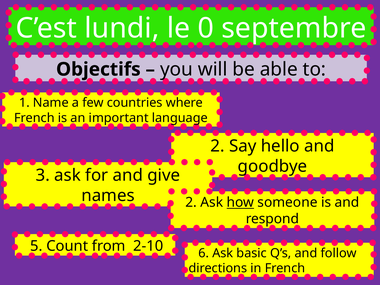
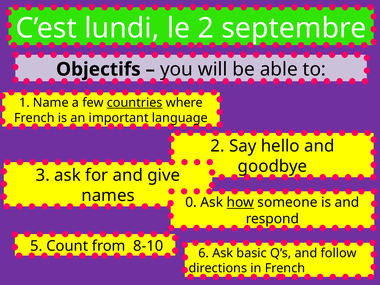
le 0: 0 -> 2
countries underline: none -> present
names 2: 2 -> 0
2-10: 2-10 -> 8-10
